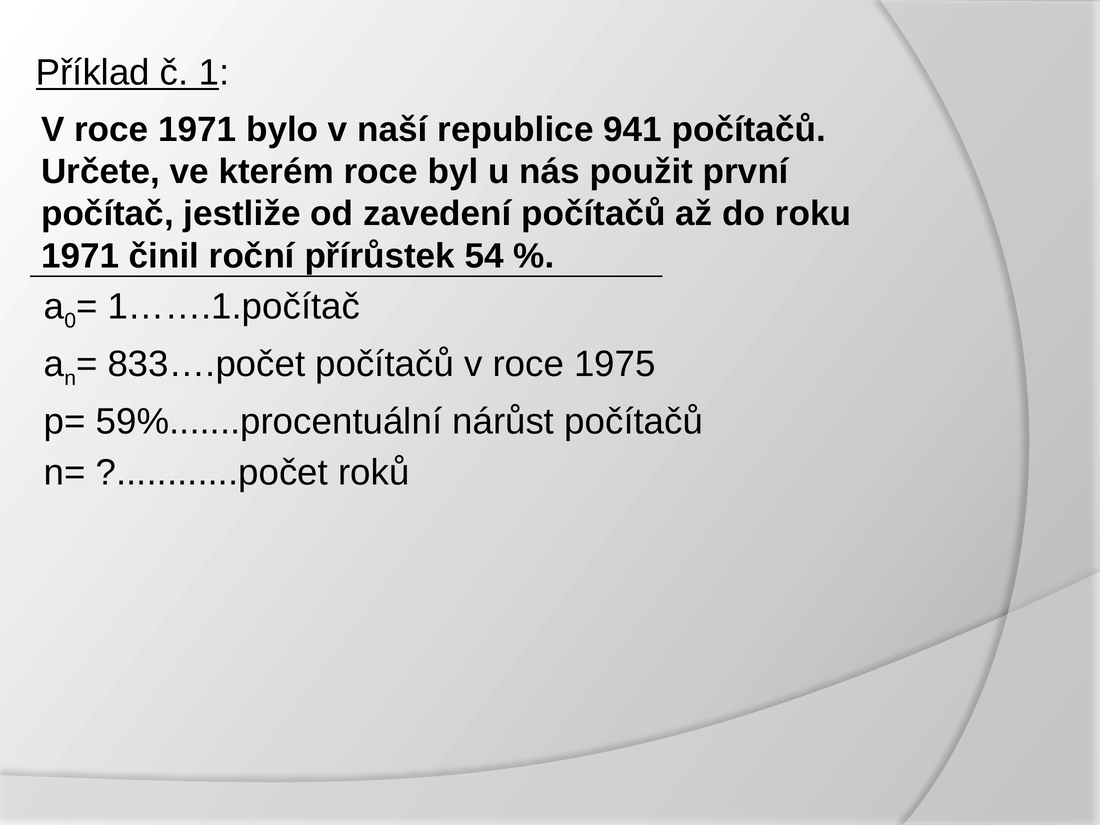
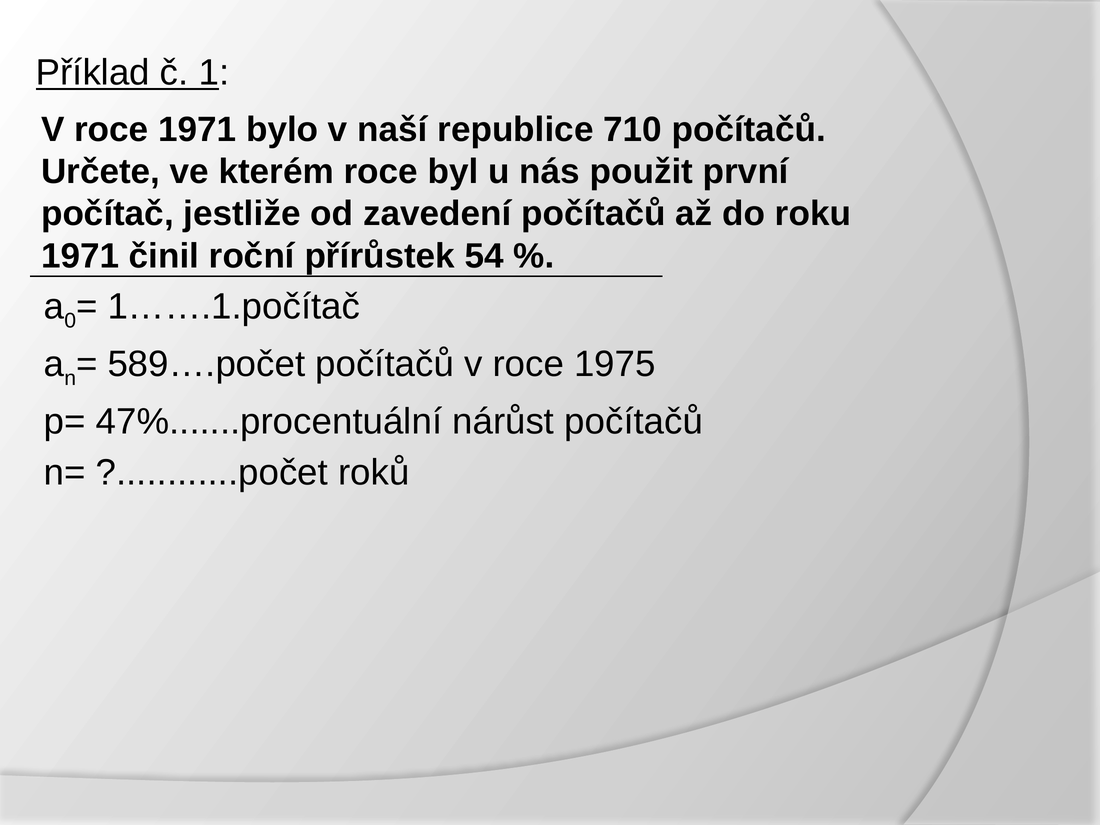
941: 941 -> 710
833….počet: 833….počet -> 589….počet
59%.......procentuální: 59%.......procentuální -> 47%.......procentuální
